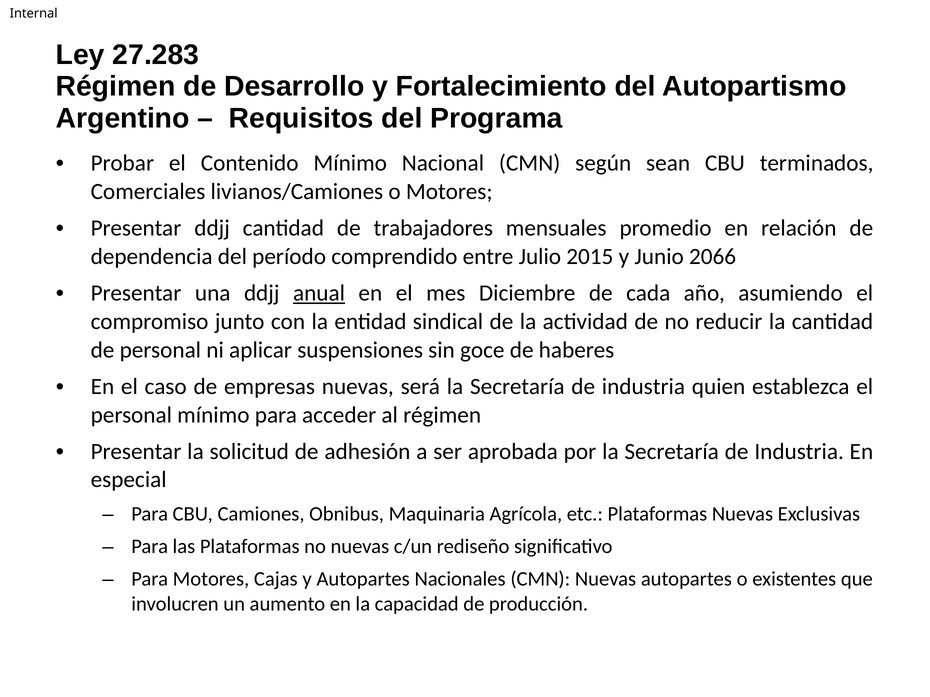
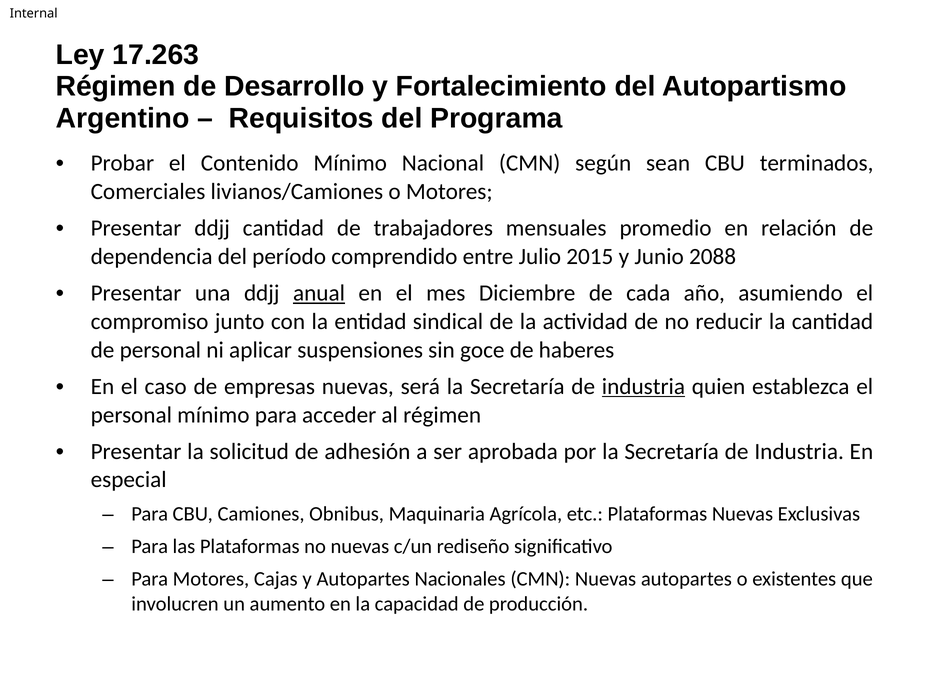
27.283: 27.283 -> 17.263
2066: 2066 -> 2088
industria at (643, 387) underline: none -> present
